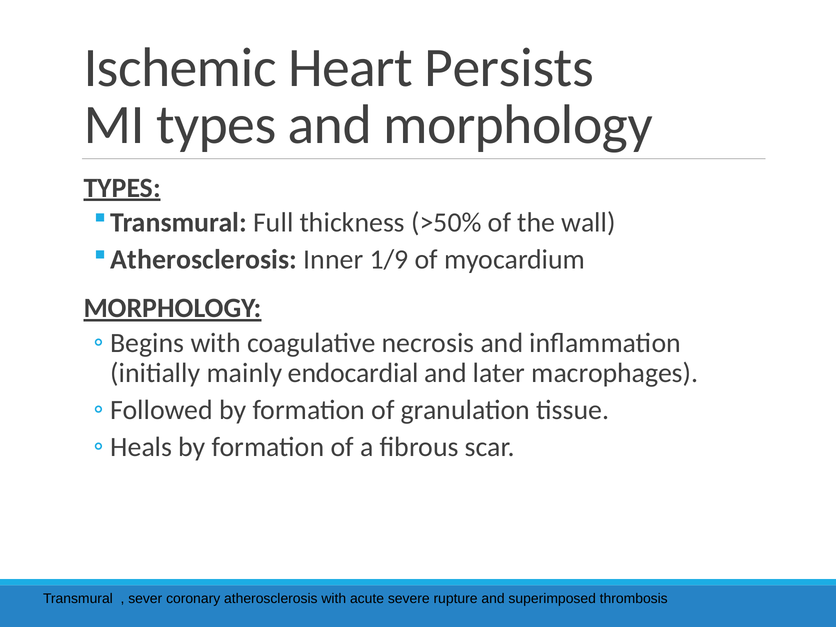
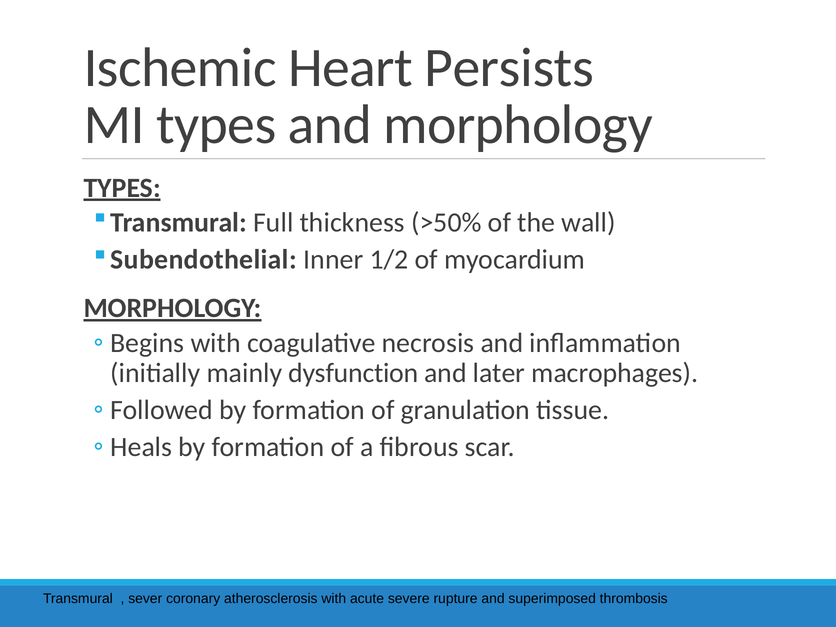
Atherosclerosis at (204, 260): Atherosclerosis -> Subendothelial
1/9: 1/9 -> 1/2
endocardial: endocardial -> dysfunction
